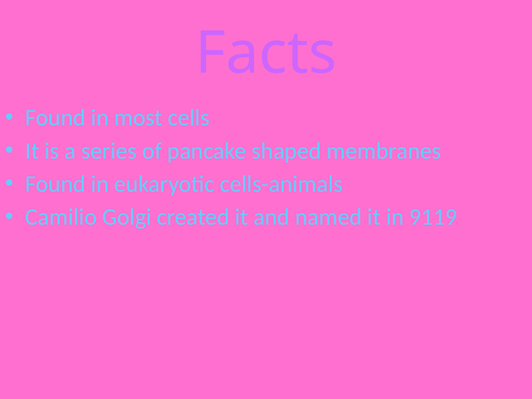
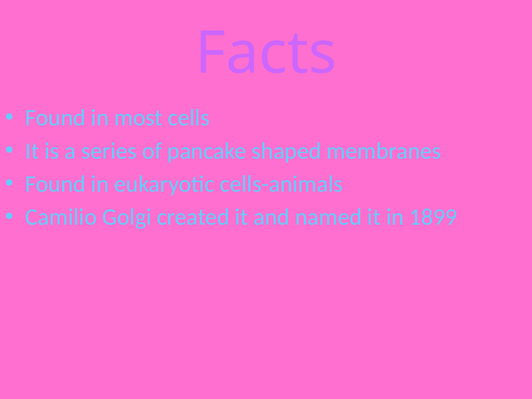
9119: 9119 -> 1899
